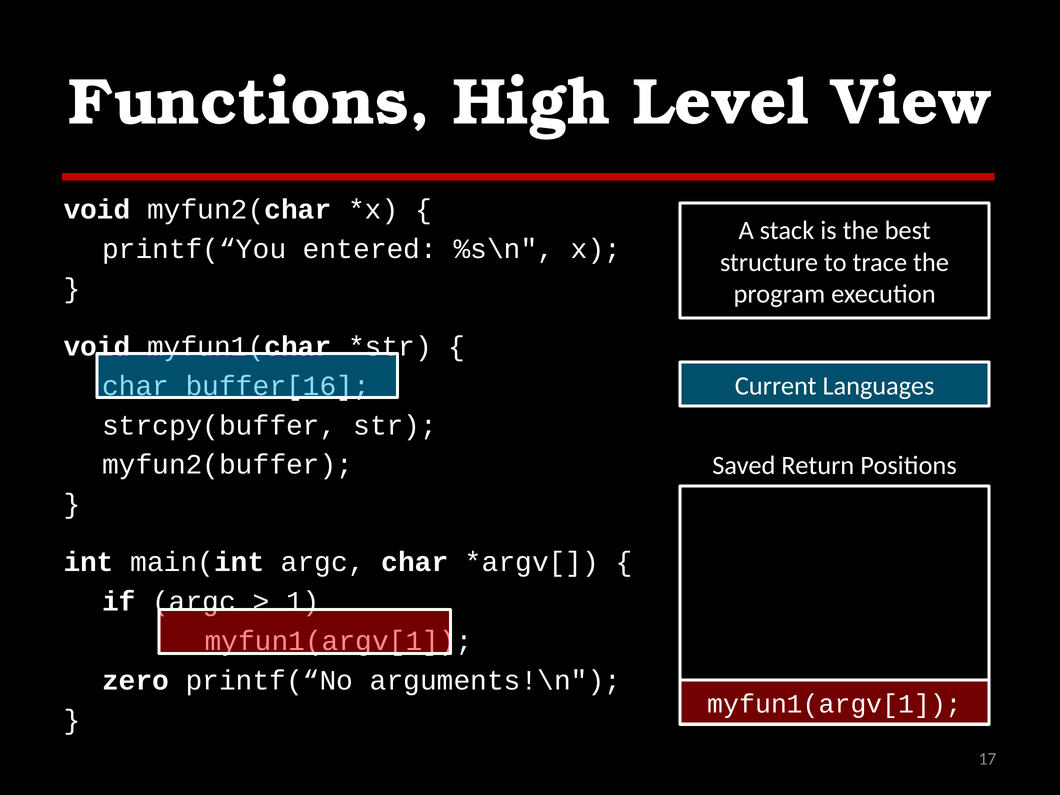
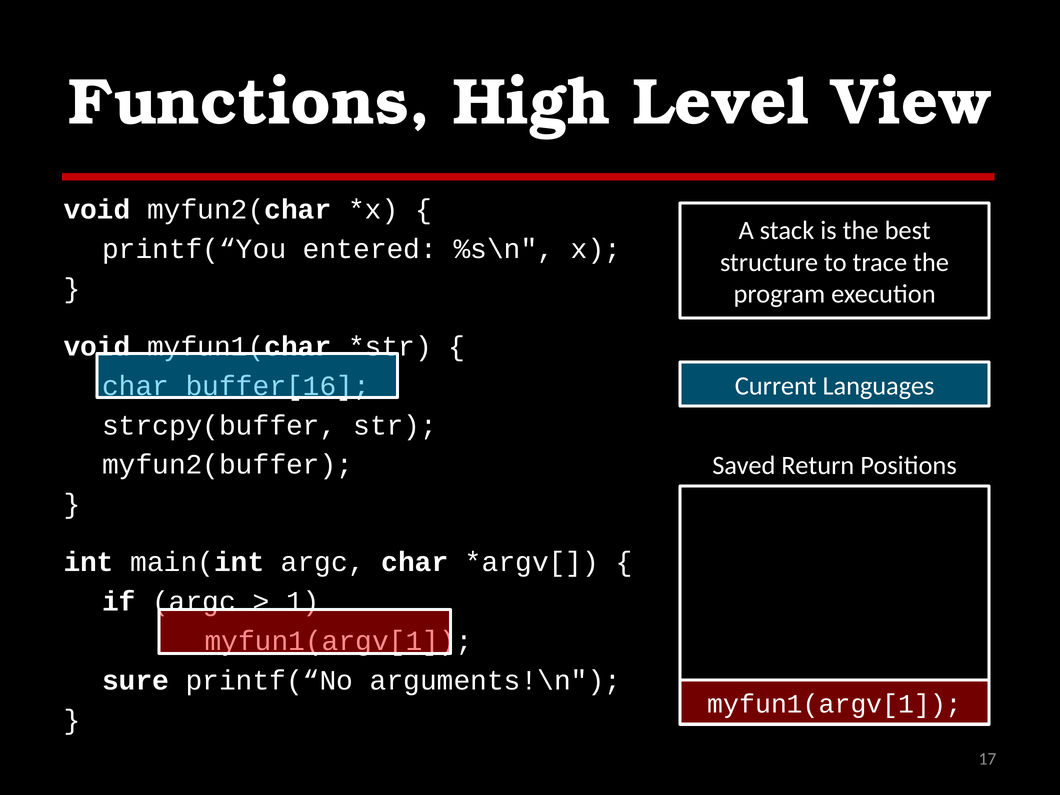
zero: zero -> sure
